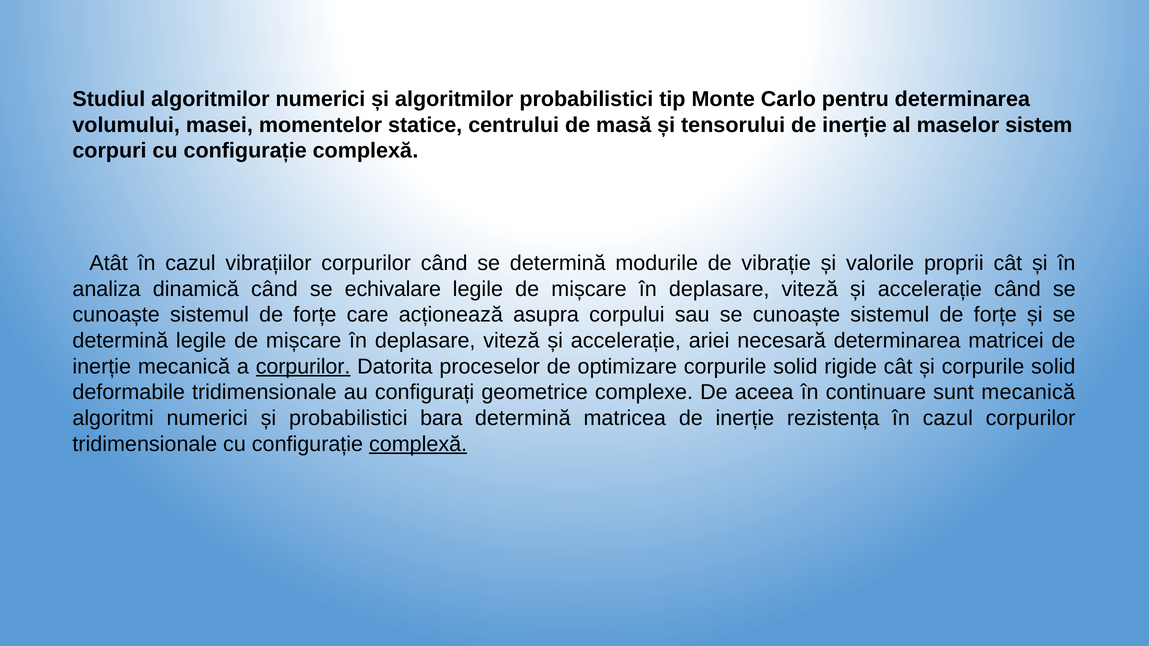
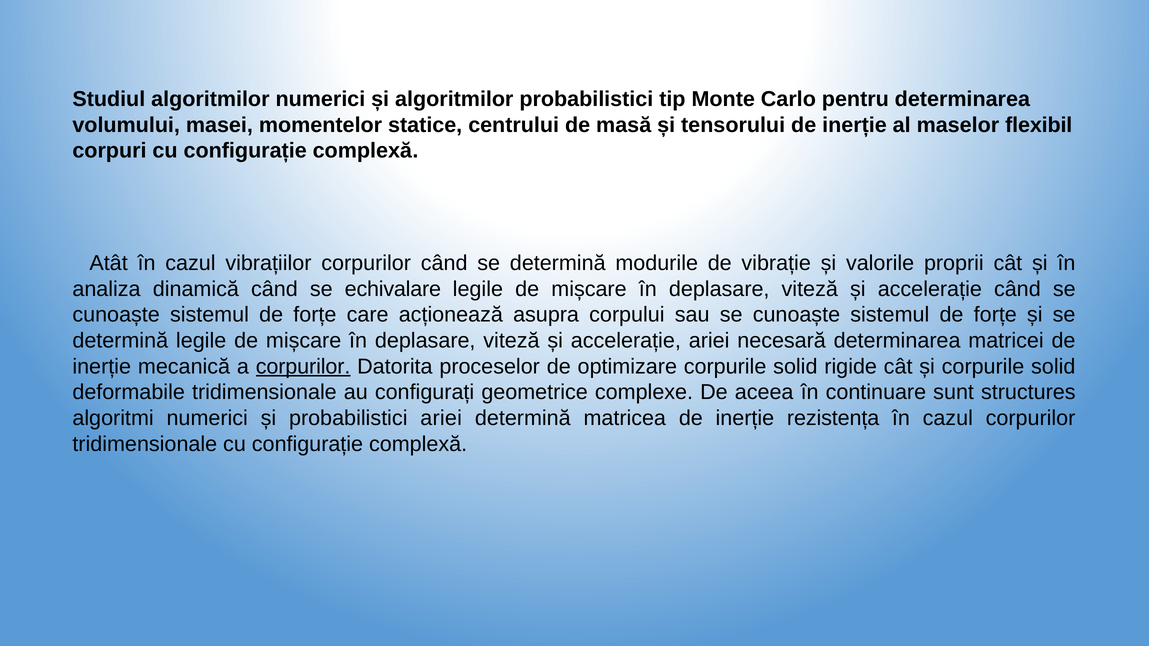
sistem: sistem -> flexibil
sunt mecanică: mecanică -> structures
probabilistici bara: bara -> ariei
complexă at (418, 444) underline: present -> none
